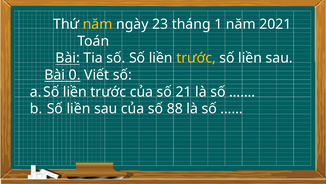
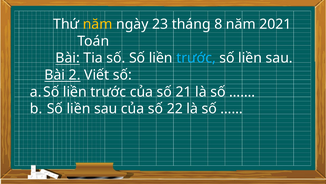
1: 1 -> 8
trước at (196, 58) colour: yellow -> light blue
0: 0 -> 2
88: 88 -> 22
